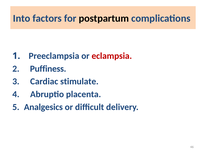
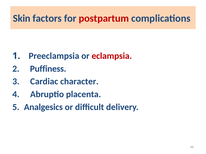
Into: Into -> Skin
postpartum colour: black -> red
stimulate: stimulate -> character
